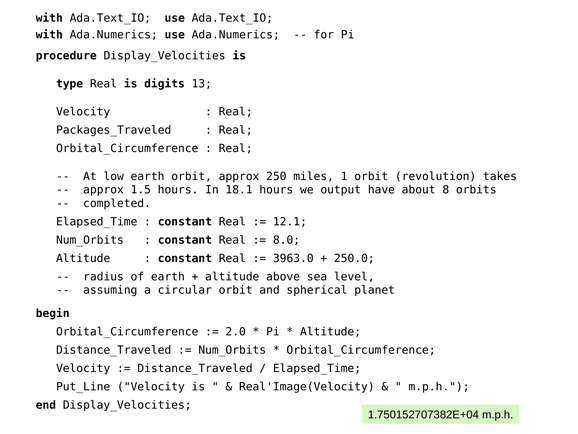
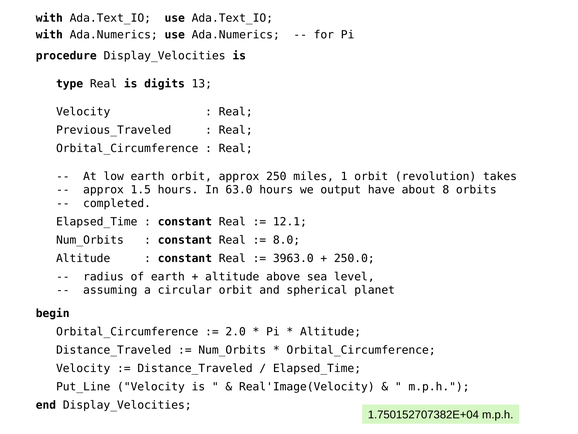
Packages_Traveled: Packages_Traveled -> Previous_Traveled
18.1: 18.1 -> 63.0
